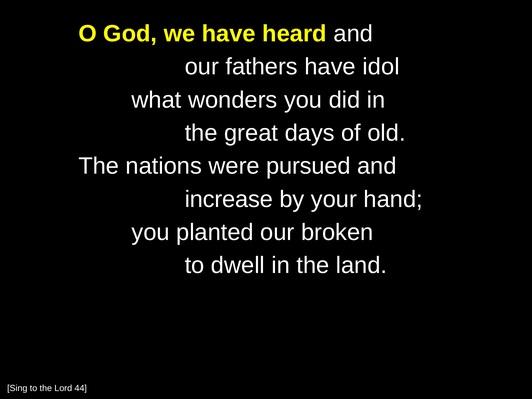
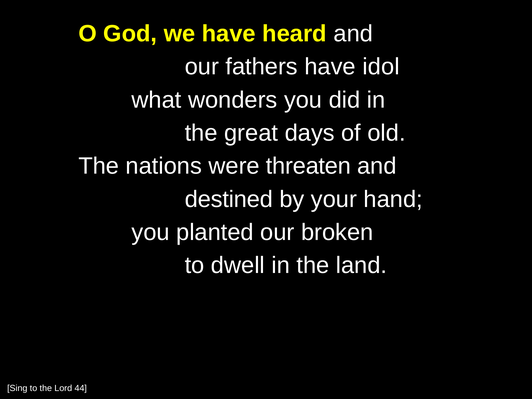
pursued: pursued -> threaten
increase: increase -> destined
